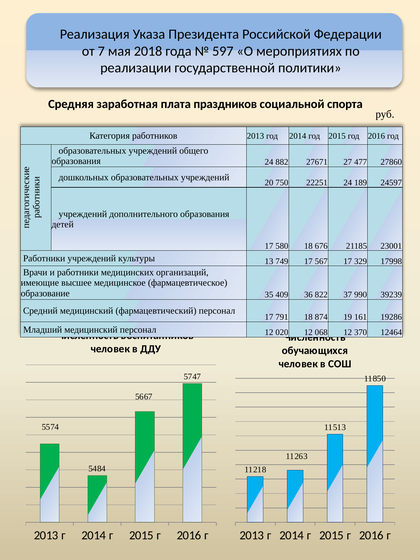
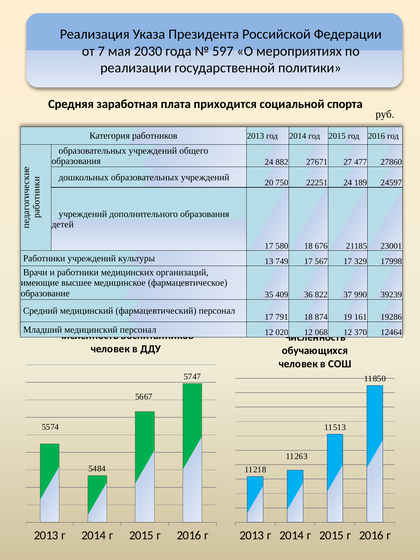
2018: 2018 -> 2030
праздников: праздников -> приходится
